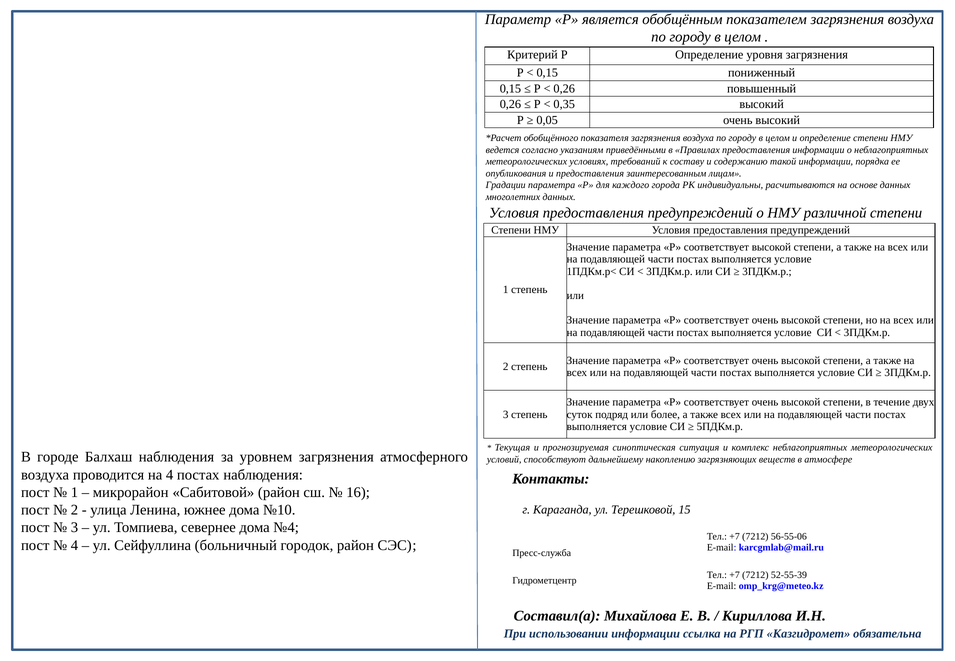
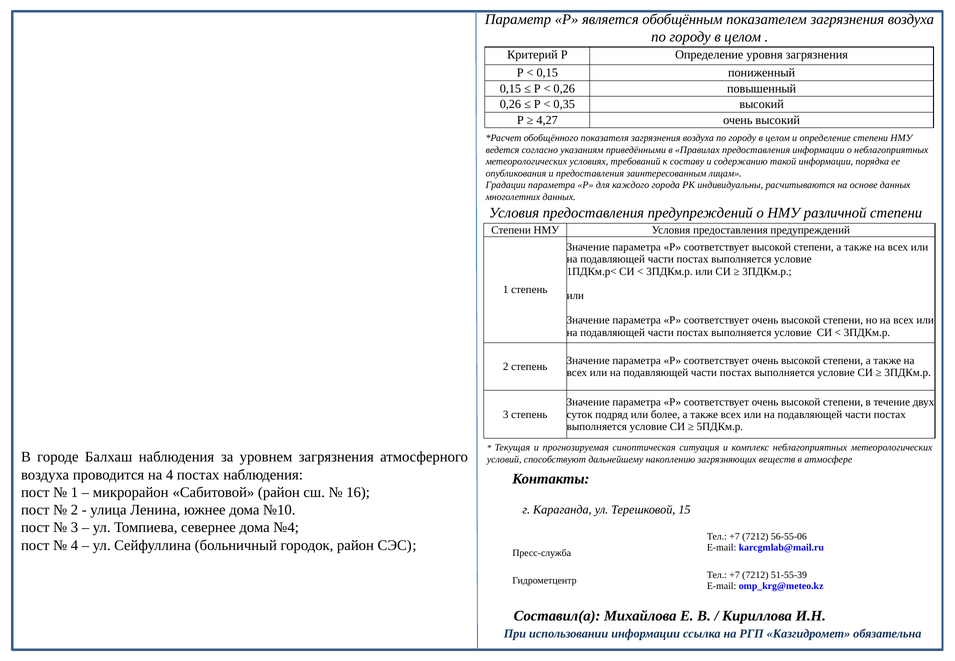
0,05: 0,05 -> 4,27
52-55-39: 52-55-39 -> 51-55-39
